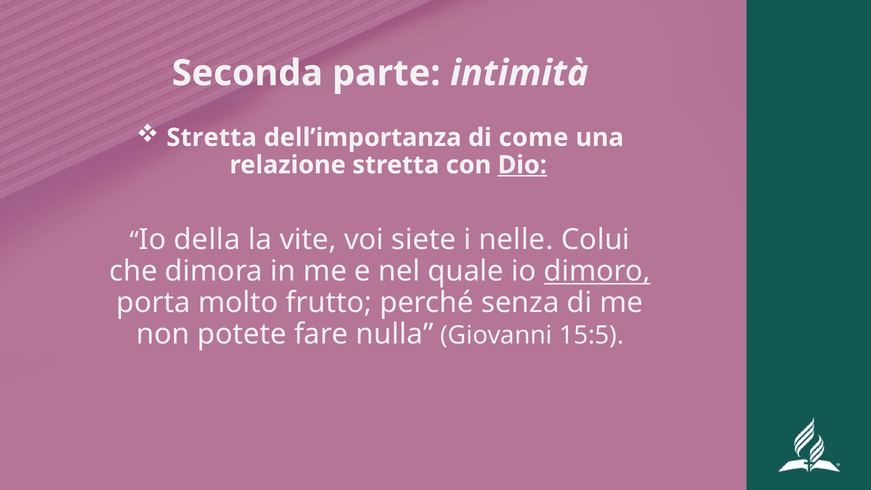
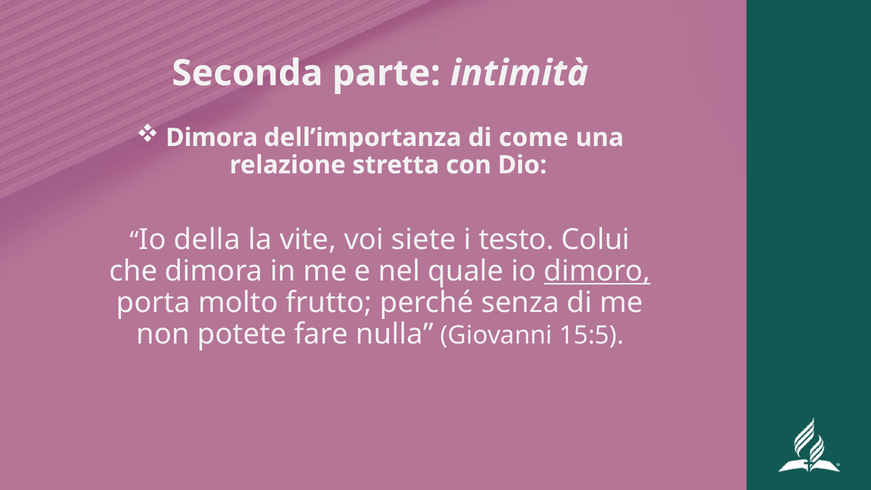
Stretta at (212, 138): Stretta -> Dimora
Dio underline: present -> none
nelle: nelle -> testo
